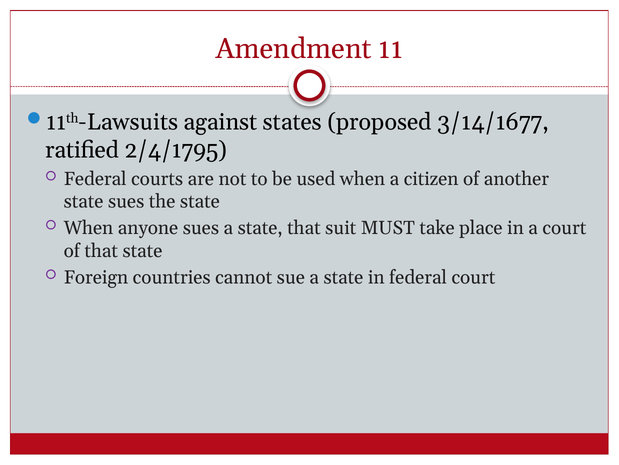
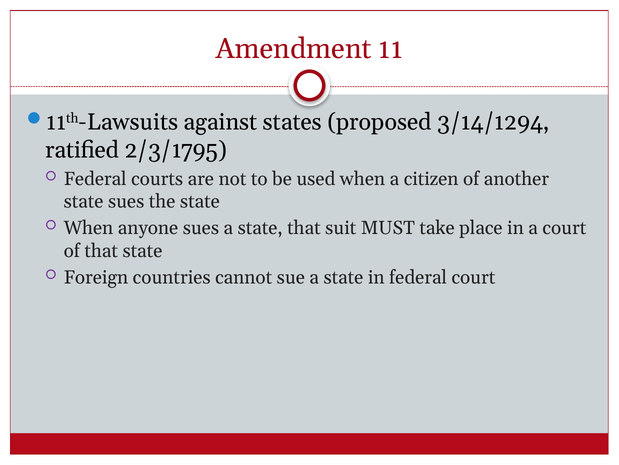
3/14/1677: 3/14/1677 -> 3/14/1294
2/4/1795: 2/4/1795 -> 2/3/1795
